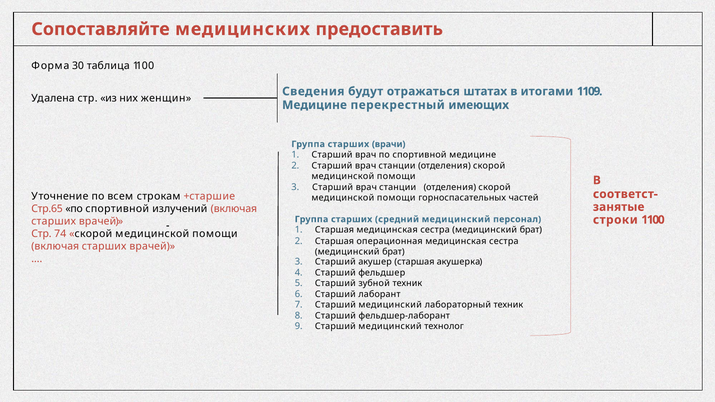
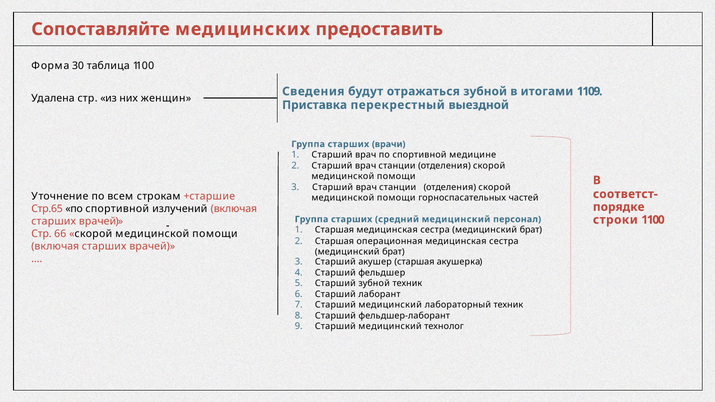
отражаться штатах: штатах -> зубной
Медицине at (315, 105): Медицине -> Приставка
имеющих: имеющих -> выездной
занятые: занятые -> порядке
74: 74 -> 66
